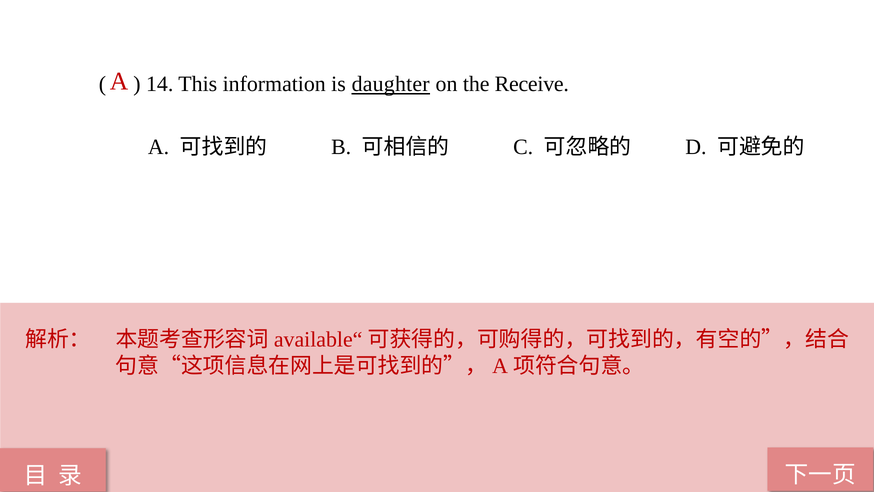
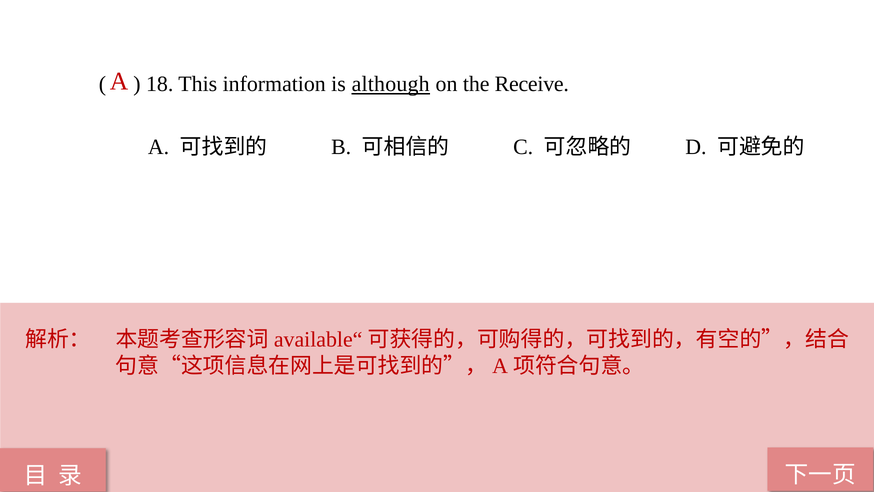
14: 14 -> 18
daughter: daughter -> although
